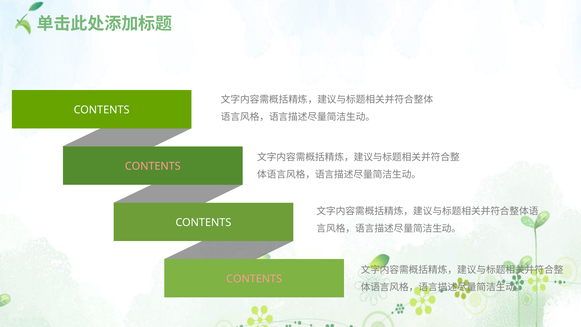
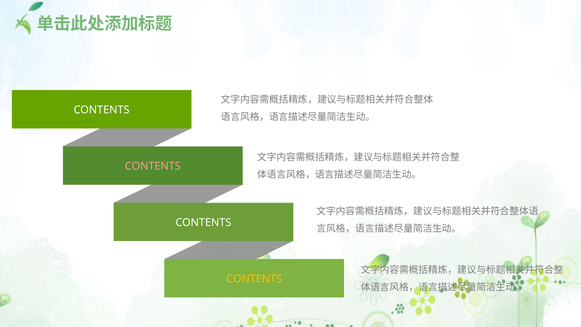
CONTENTS at (254, 279) colour: pink -> yellow
